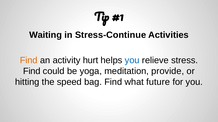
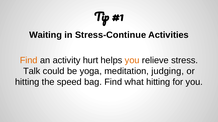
you at (132, 61) colour: blue -> orange
Find at (32, 72): Find -> Talk
provide: provide -> judging
what future: future -> hitting
